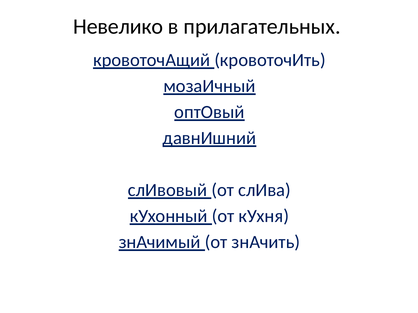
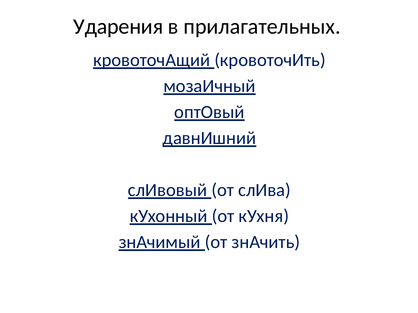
Невелико: Невелико -> Ударения
